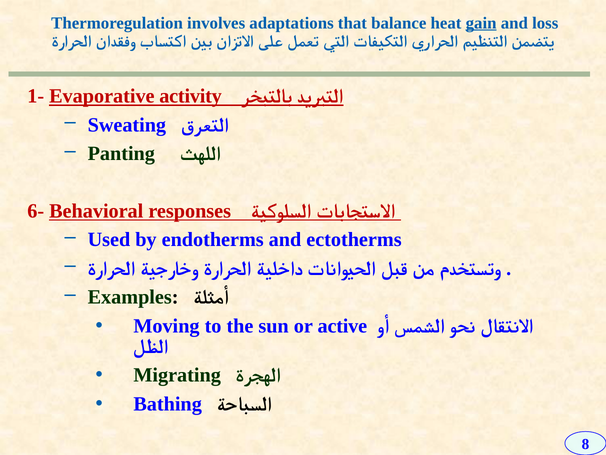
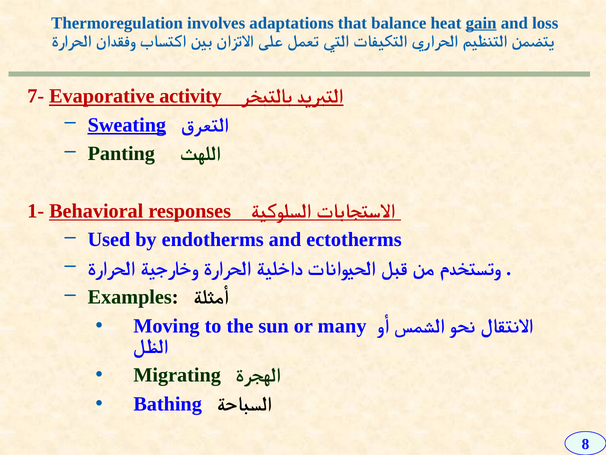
1-: 1- -> 7-
Sweating underline: none -> present
6-: 6- -> 1-
active: active -> many
